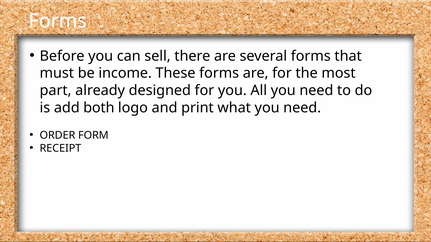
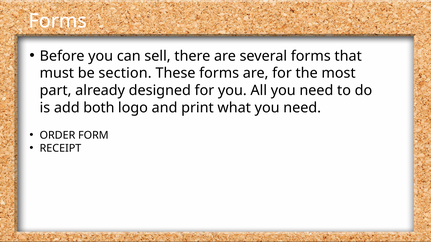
income: income -> section
